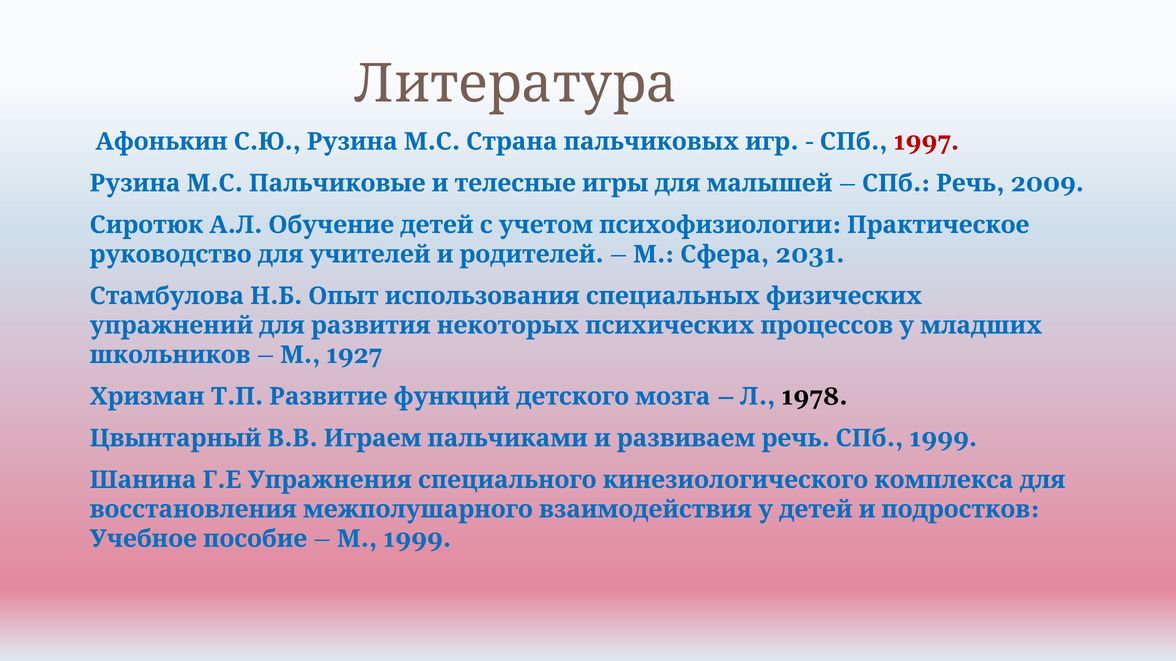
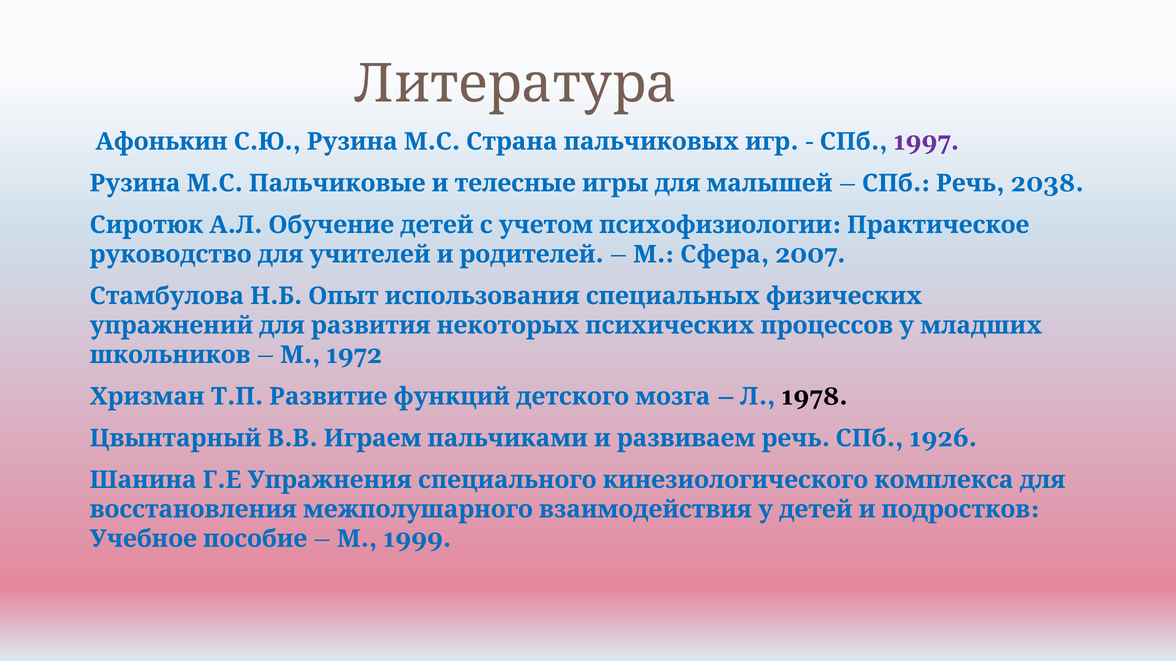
1997 colour: red -> purple
2009: 2009 -> 2038
2031: 2031 -> 2007
1927: 1927 -> 1972
1999 at (943, 439): 1999 -> 1926
